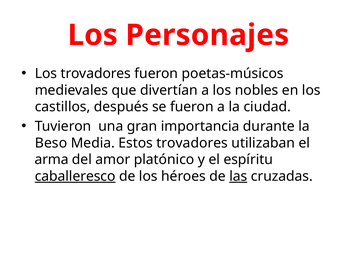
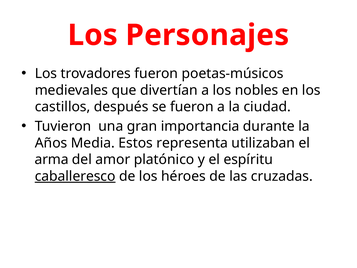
Beso: Beso -> Años
Estos trovadores: trovadores -> representa
las underline: present -> none
